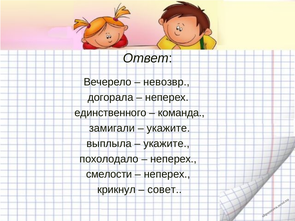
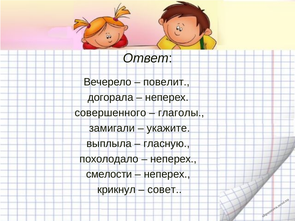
невозвр: невозвр -> повелит
единственного: единственного -> совершенного
команда: команда -> глаголы
укажите at (167, 144): укажите -> гласную
